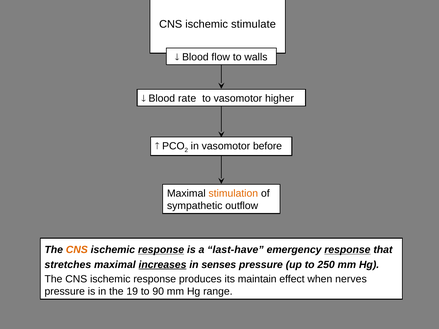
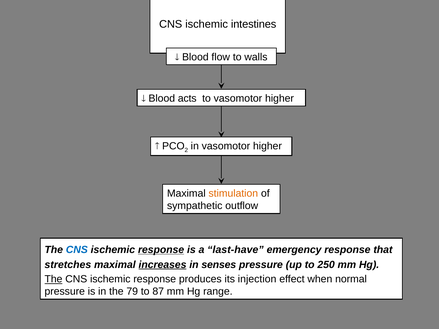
stimulate: stimulate -> intestines
rate: rate -> acts
in vasomotor before: before -> higher
CNS at (77, 250) colour: orange -> blue
response at (347, 250) underline: present -> none
The at (53, 279) underline: none -> present
maintain: maintain -> injection
nerves: nerves -> normal
19: 19 -> 79
90: 90 -> 87
